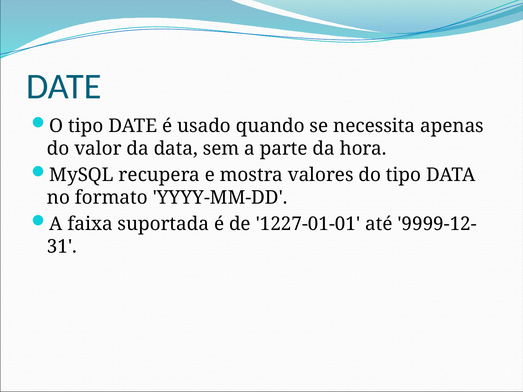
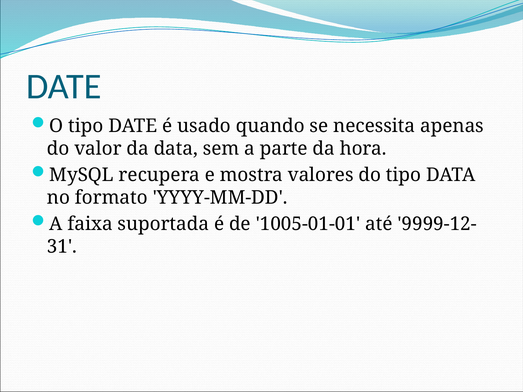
1227-01-01: 1227-01-01 -> 1005-01-01
